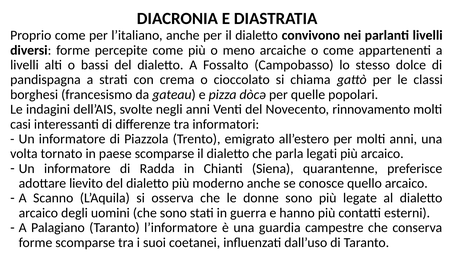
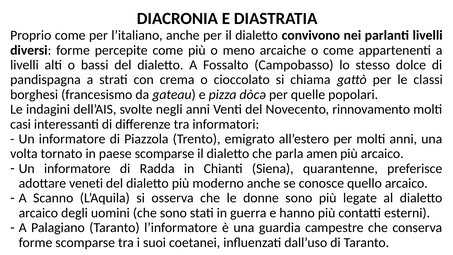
legati: legati -> amen
lievito: lievito -> veneti
